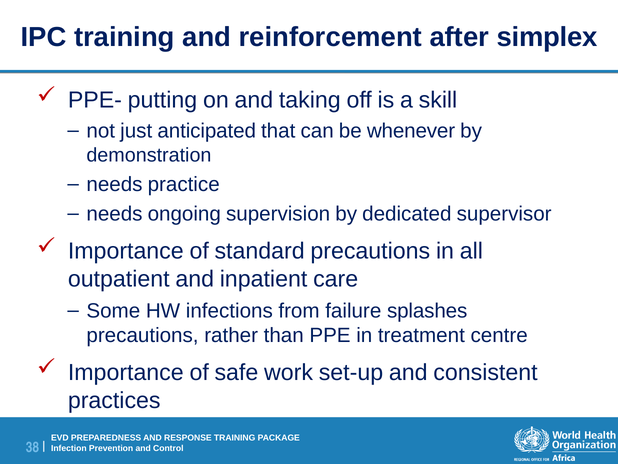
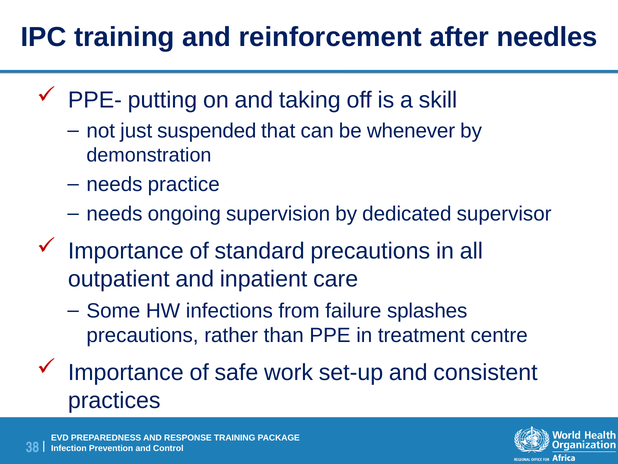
simplex: simplex -> needles
anticipated: anticipated -> suspended
